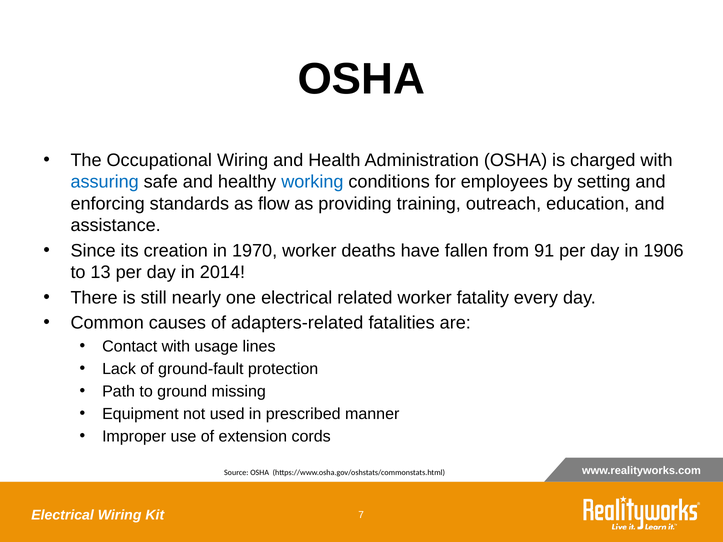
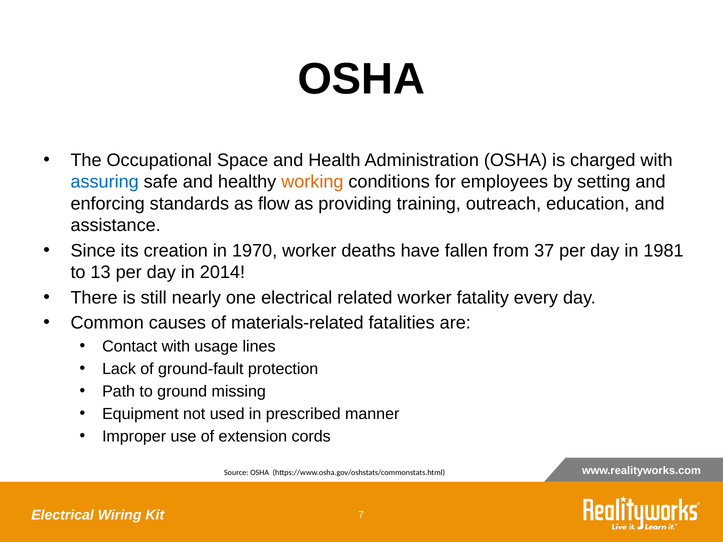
Occupational Wiring: Wiring -> Space
working colour: blue -> orange
91: 91 -> 37
1906: 1906 -> 1981
adapters-related: adapters-related -> materials-related
